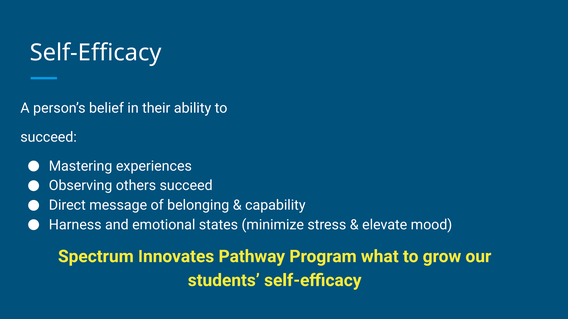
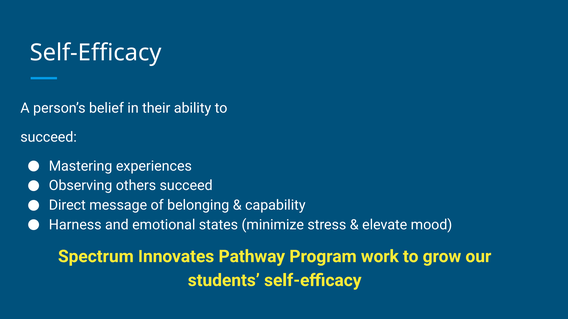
what: what -> work
